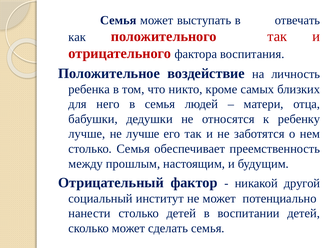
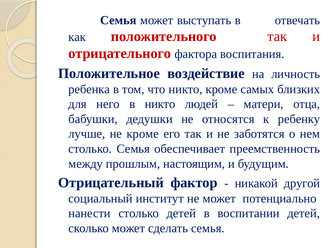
в семья: семья -> никто
не лучше: лучше -> кроме
